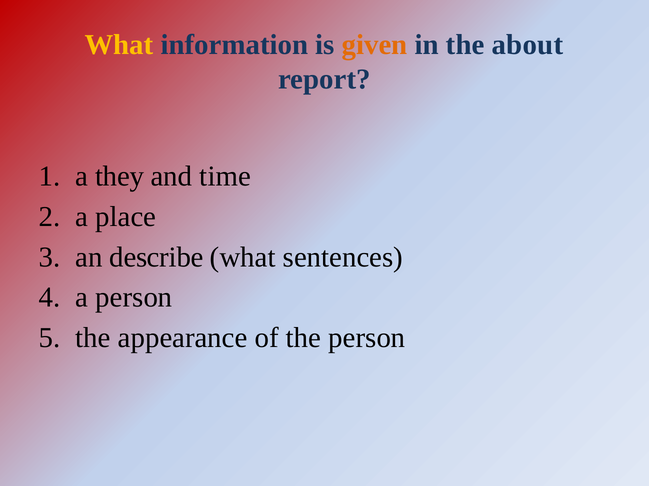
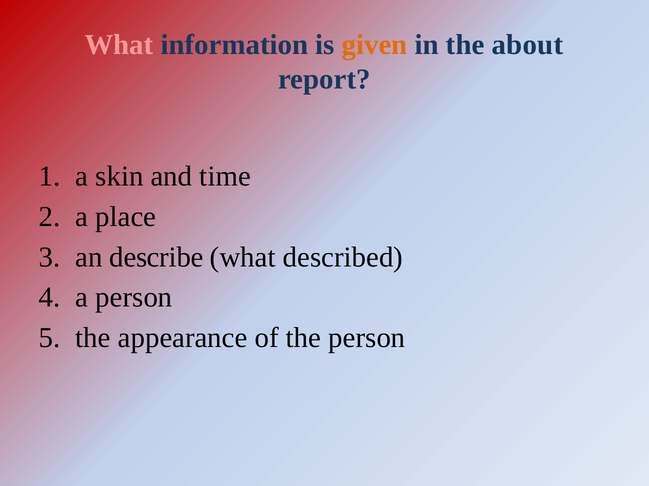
What at (119, 45) colour: yellow -> pink
they: they -> skin
sentences: sentences -> described
